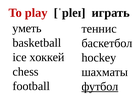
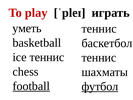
ice хоккей: хоккей -> теннис
hockey at (99, 57): hockey -> теннис
football underline: none -> present
